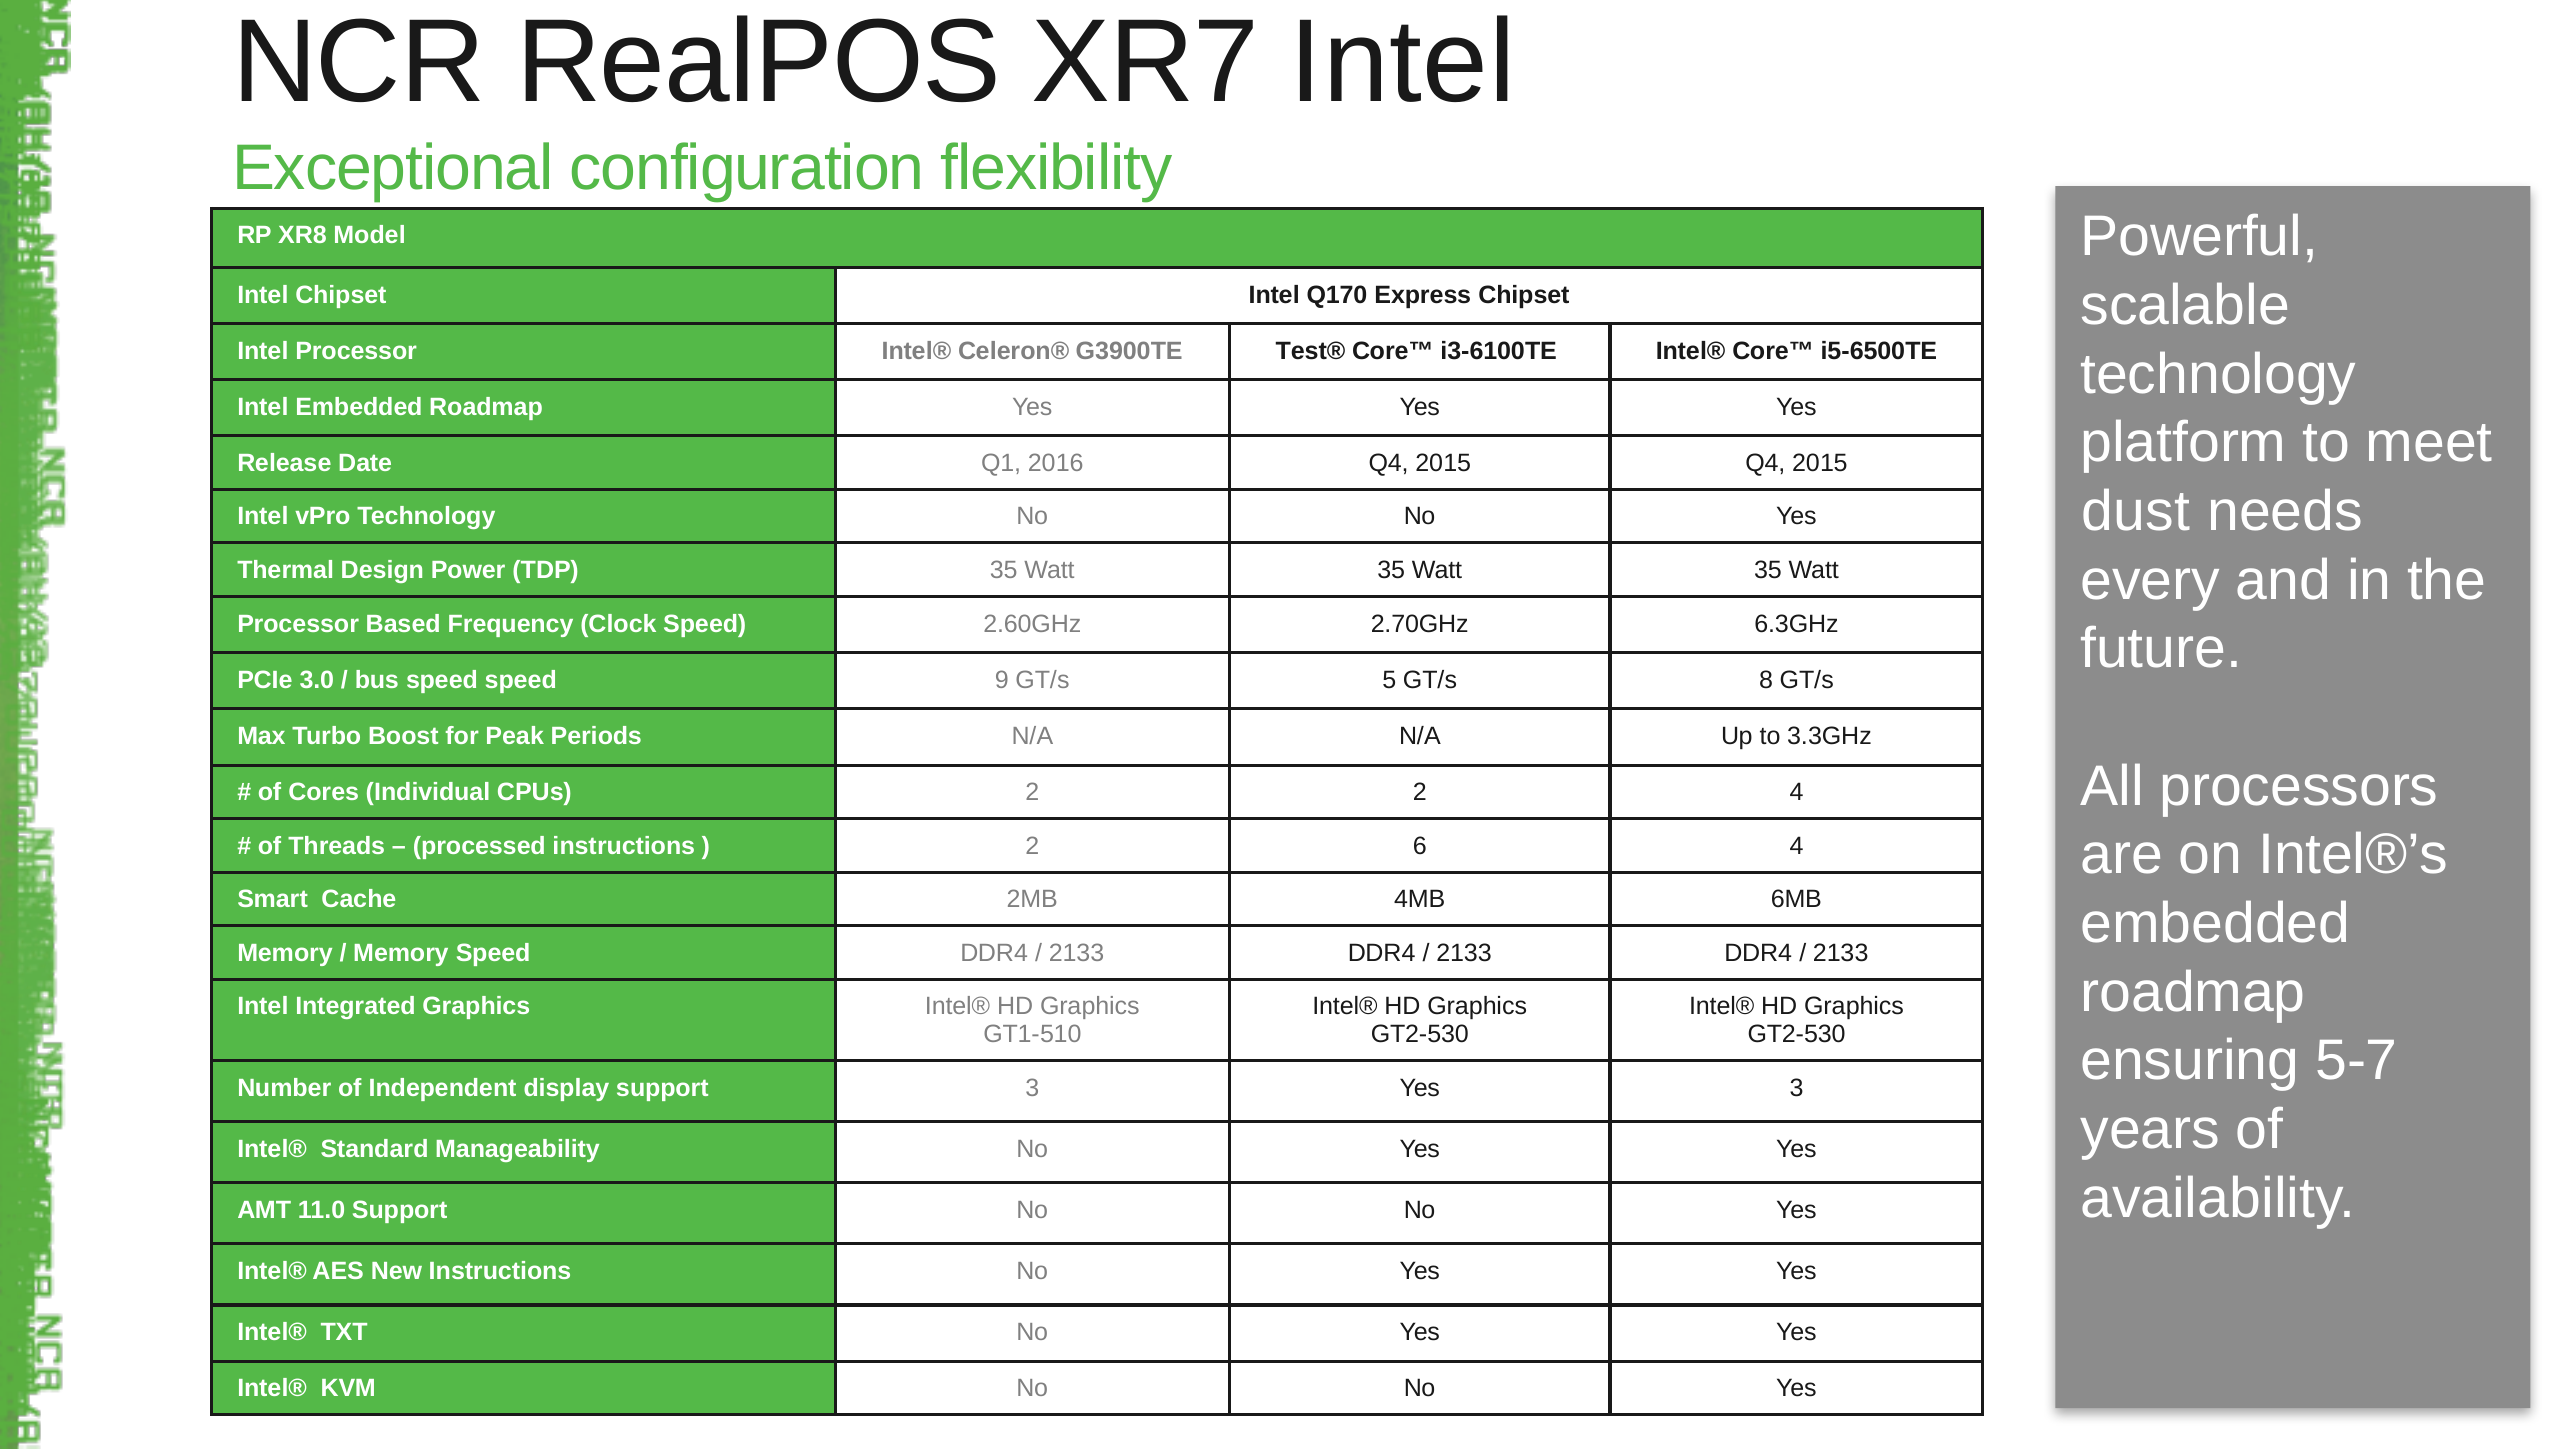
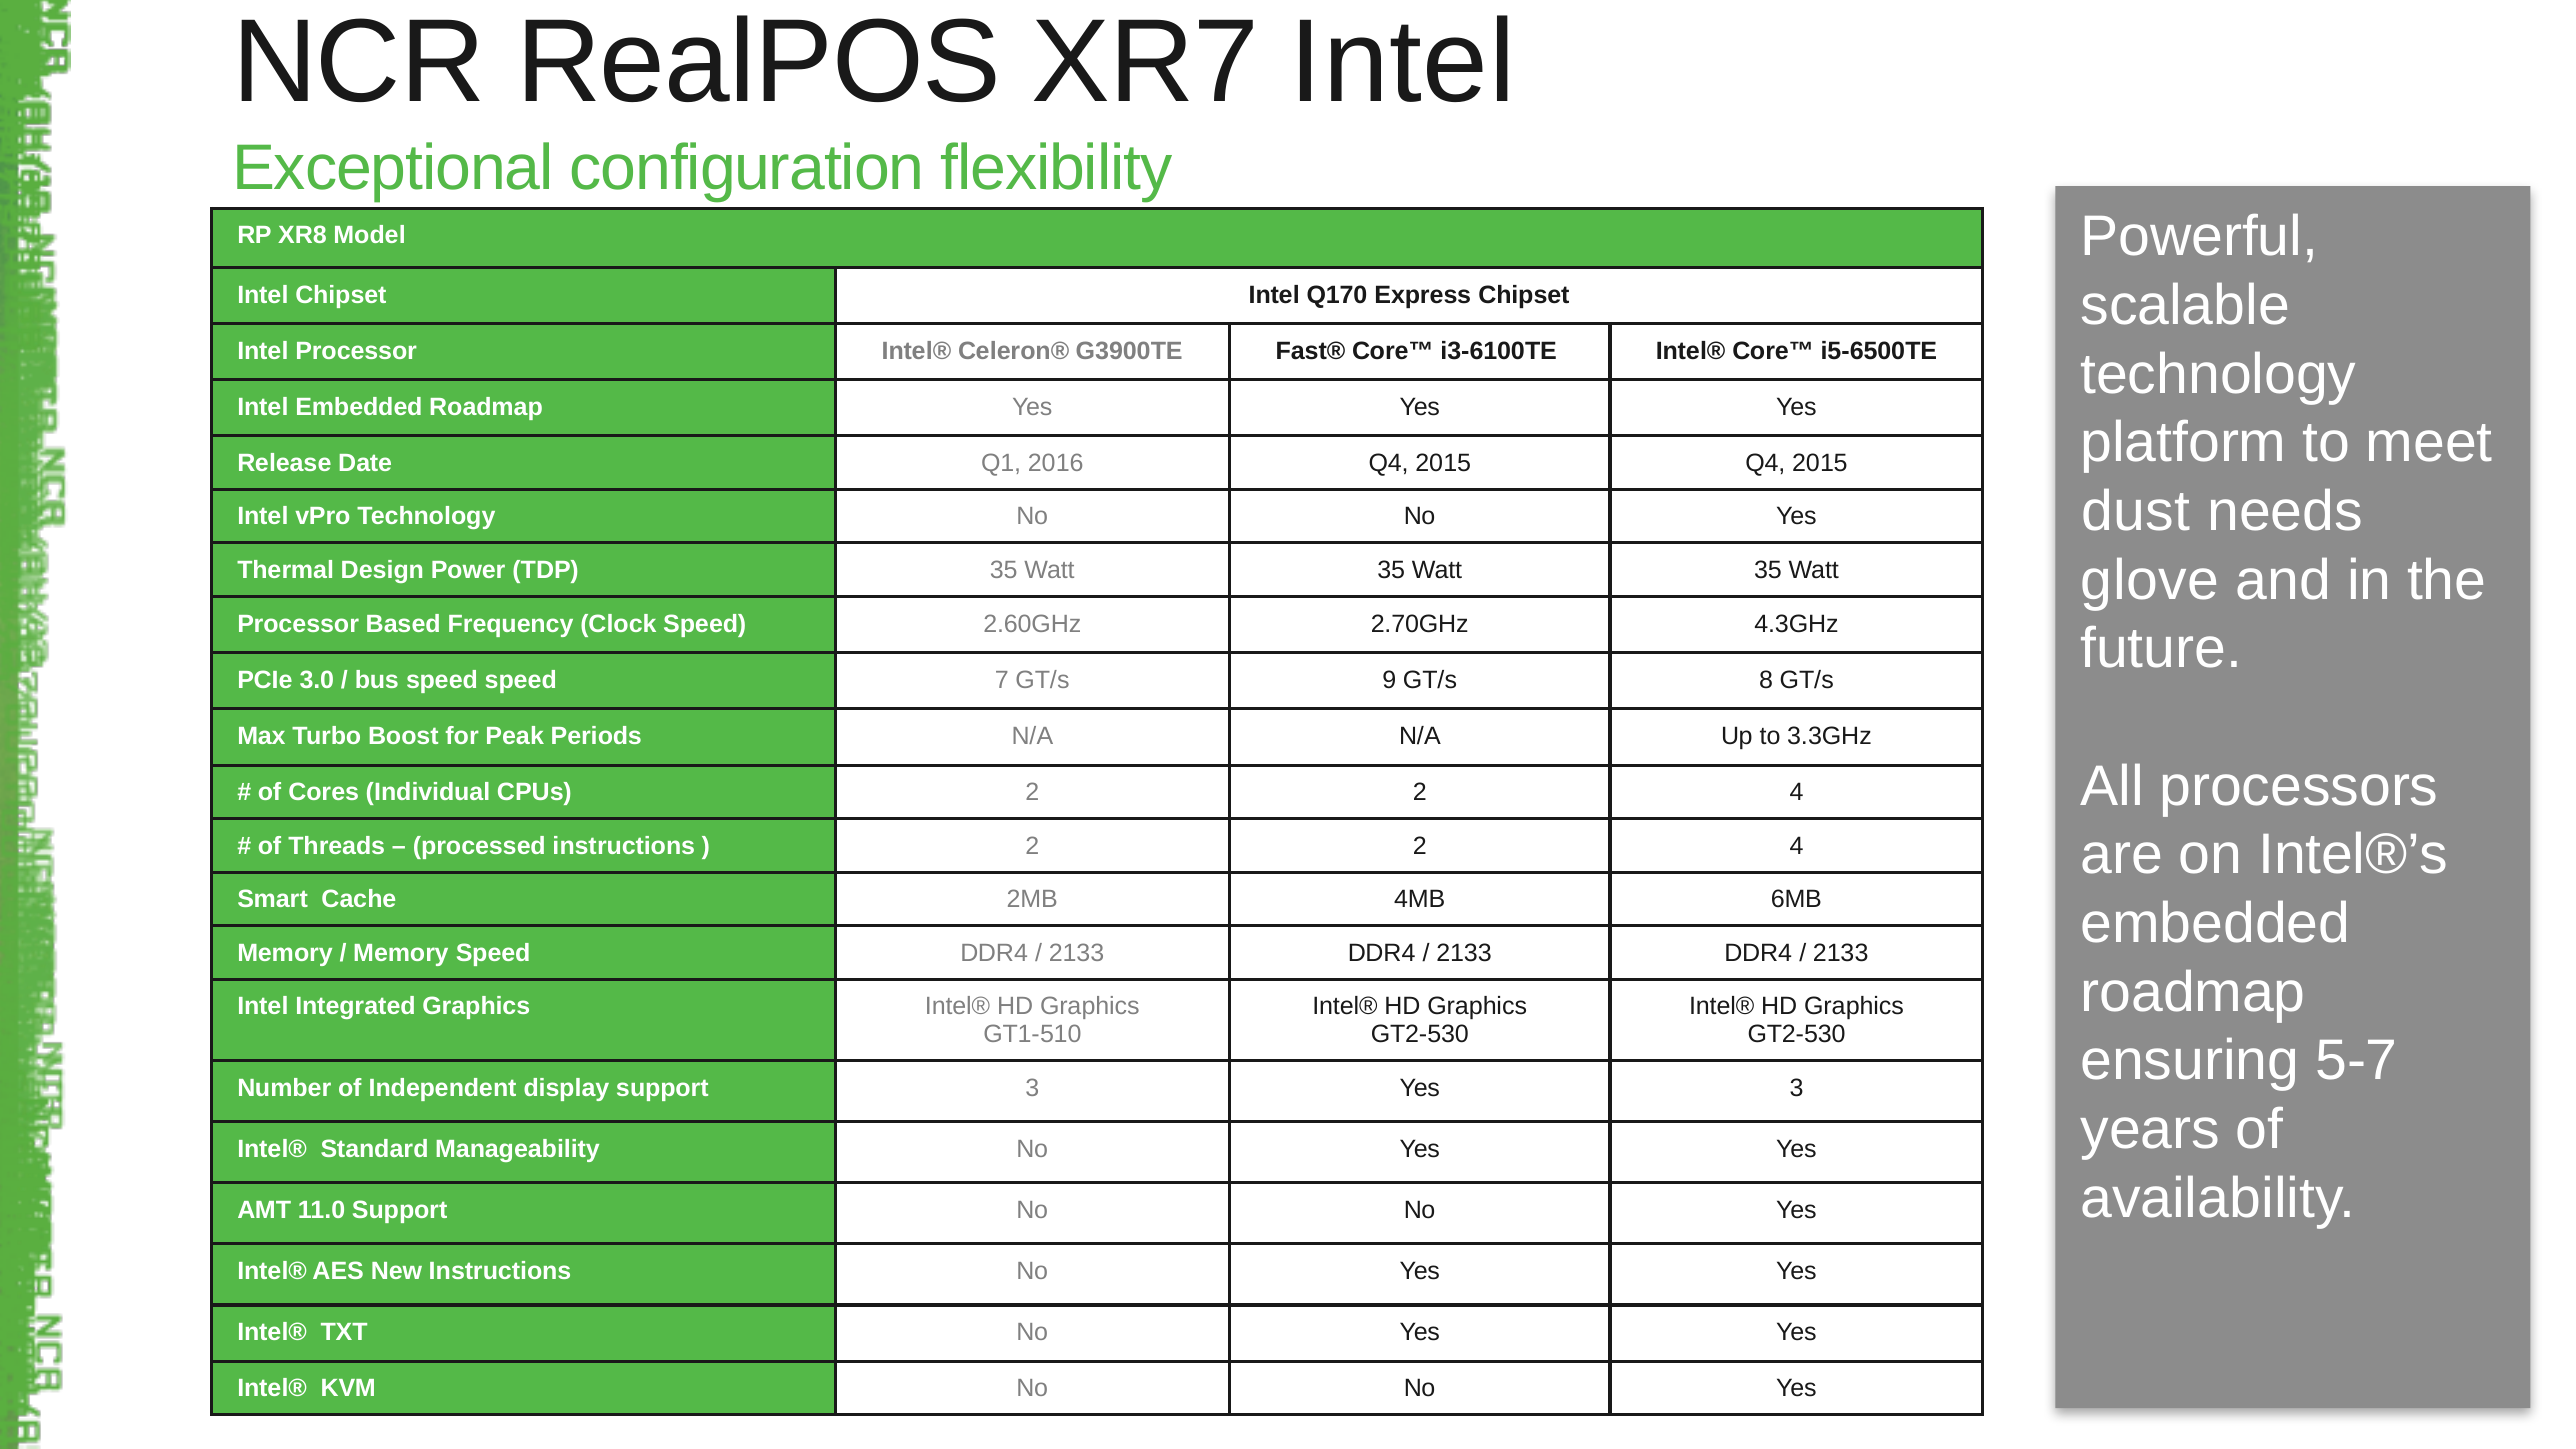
Test®: Test® -> Fast®
every: every -> glove
6.3GHz: 6.3GHz -> 4.3GHz
9: 9 -> 7
5: 5 -> 9
6 at (1420, 846): 6 -> 2
